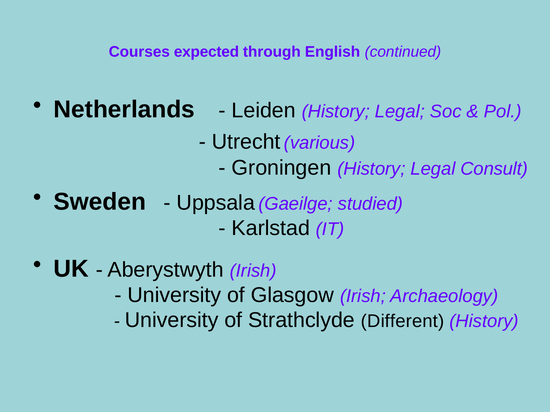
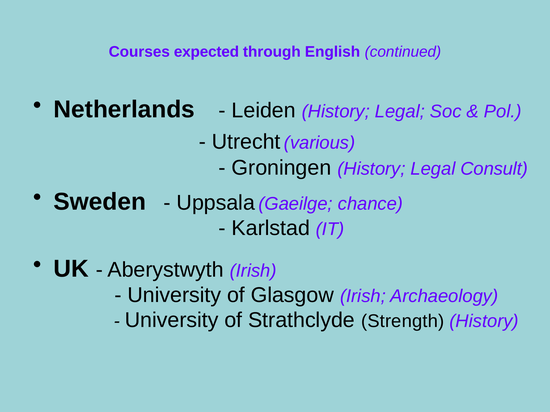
studied: studied -> chance
Different: Different -> Strength
